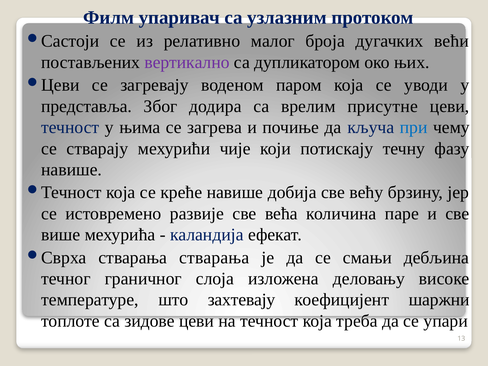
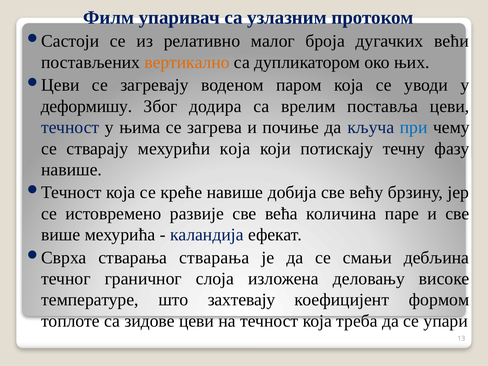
вертикално colour: purple -> orange
представља: представља -> деформишу
присутне: присутне -> поставља
мехурићи чије: чије -> која
шаржни: шаржни -> формом
